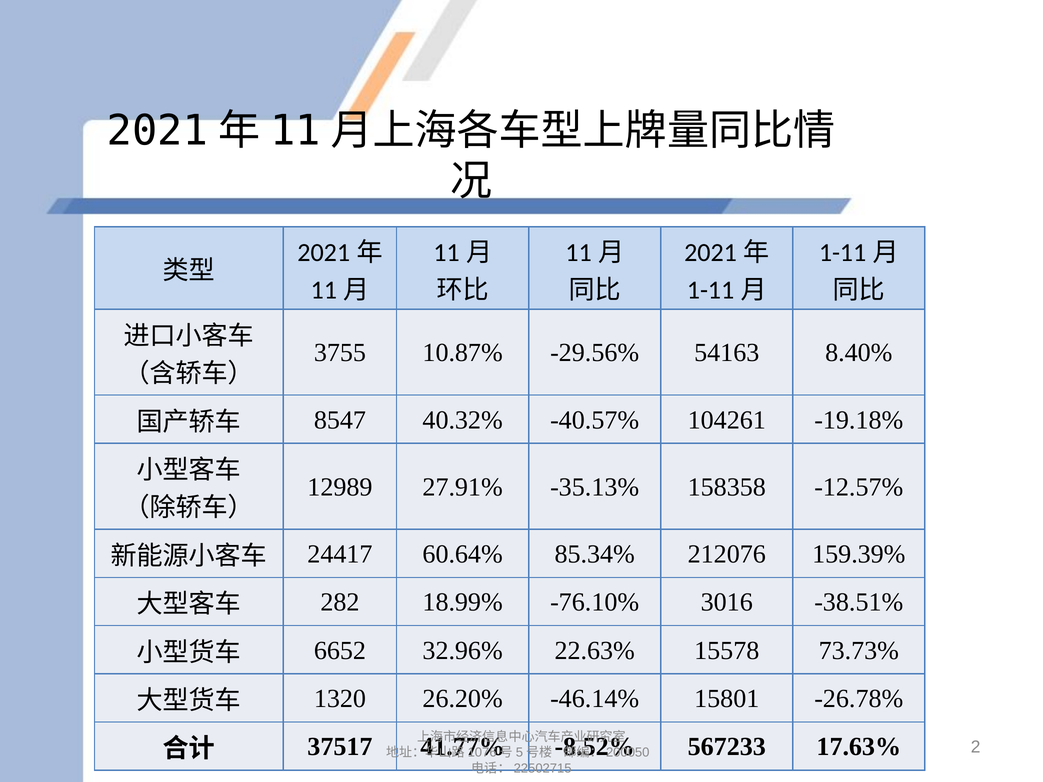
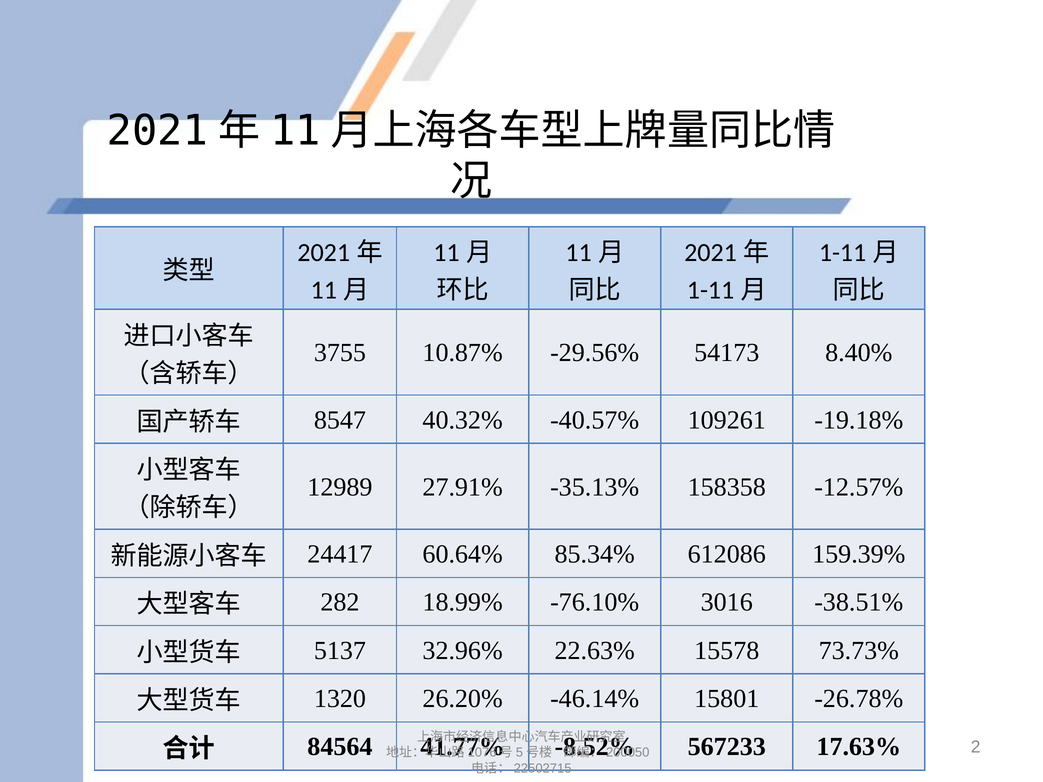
54163: 54163 -> 54173
104261: 104261 -> 109261
212076: 212076 -> 612086
6652: 6652 -> 5137
37517: 37517 -> 84564
